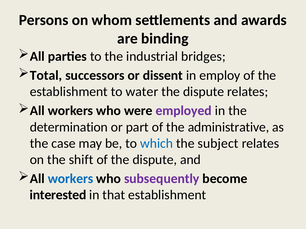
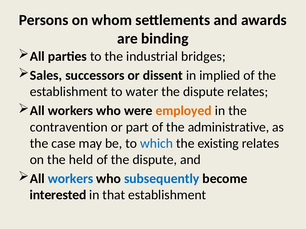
Total: Total -> Sales
employ: employ -> implied
employed colour: purple -> orange
determination: determination -> contravention
subject: subject -> existing
shift: shift -> held
subsequently colour: purple -> blue
